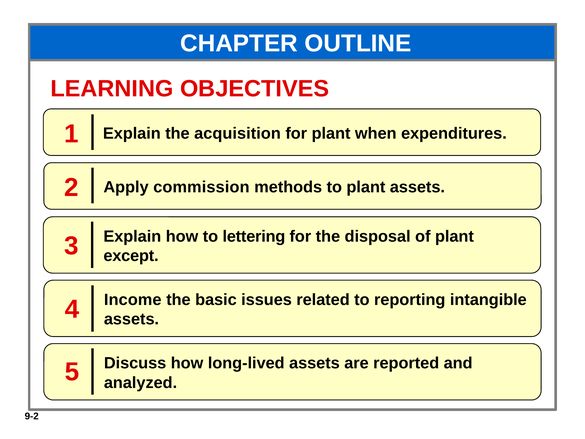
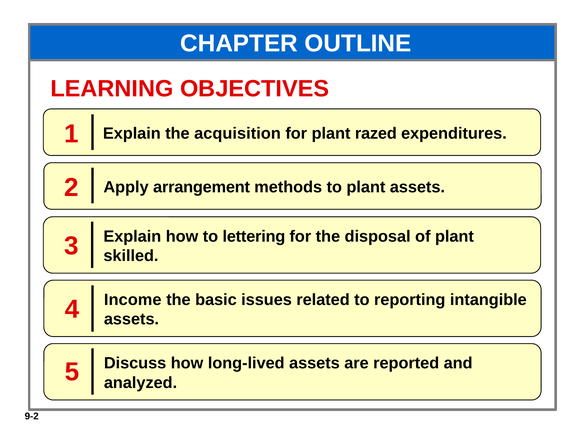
when: when -> razed
commission: commission -> arrangement
except: except -> skilled
